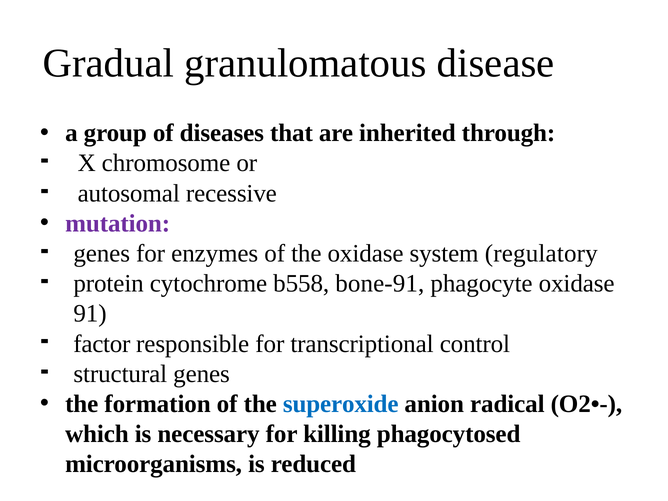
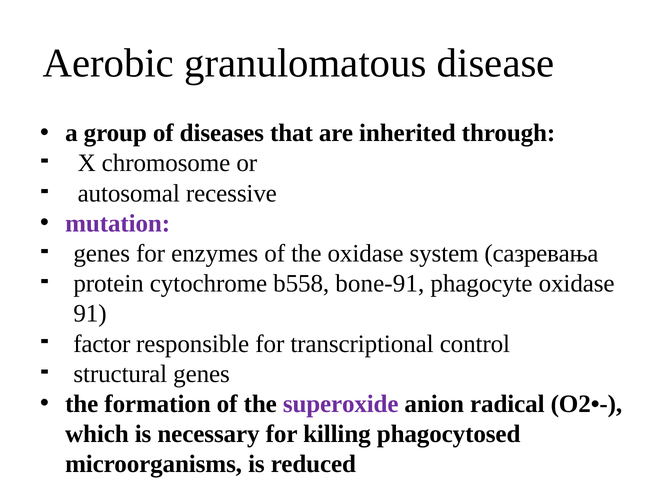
Gradual: Gradual -> Aerobic
regulatory: regulatory -> сазревања
superoxide colour: blue -> purple
